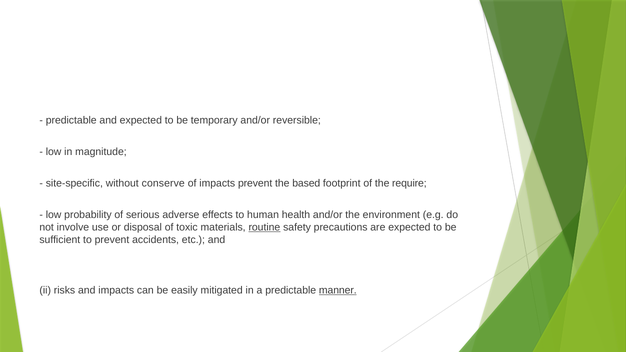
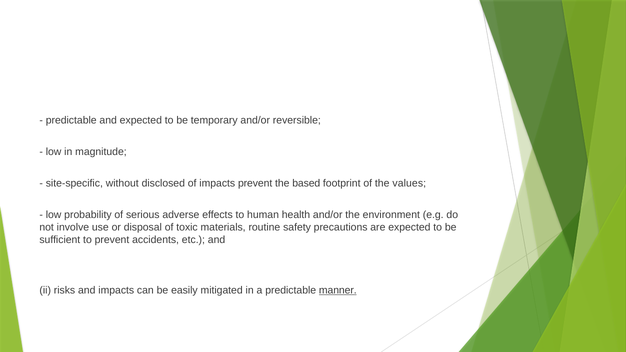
conserve: conserve -> disclosed
require: require -> values
routine underline: present -> none
